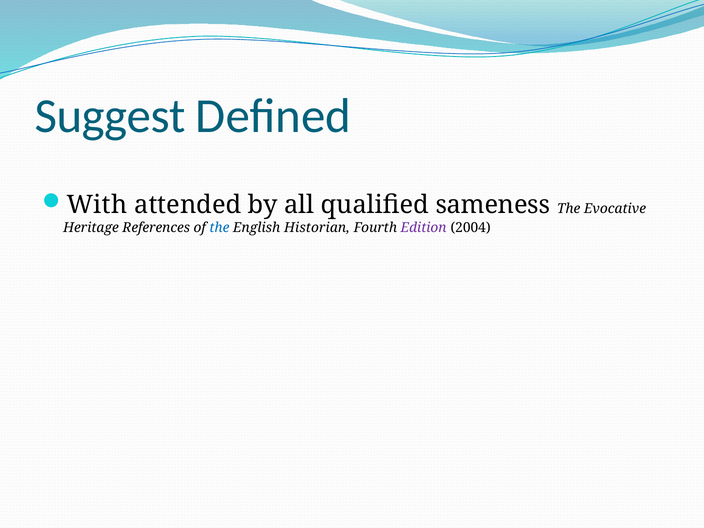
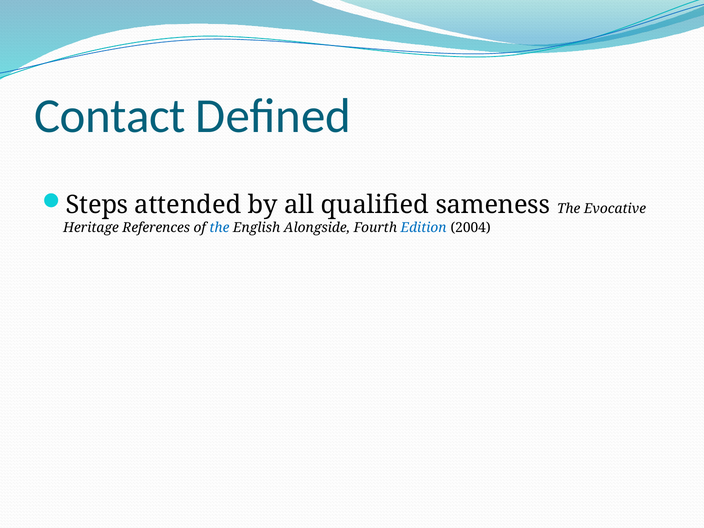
Suggest: Suggest -> Contact
With: With -> Steps
Historian: Historian -> Alongside
Edition colour: purple -> blue
